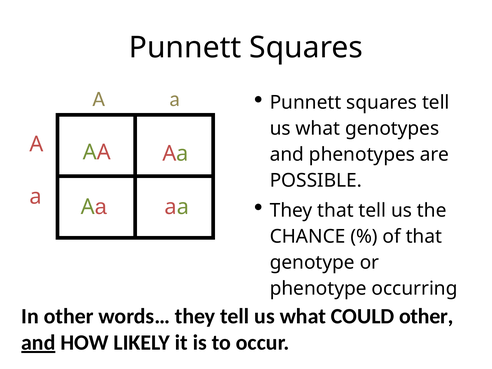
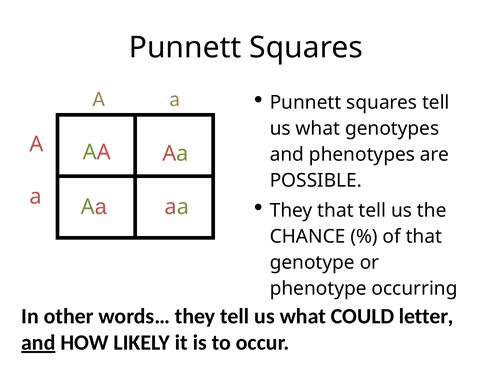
COULD other: other -> letter
